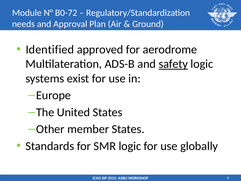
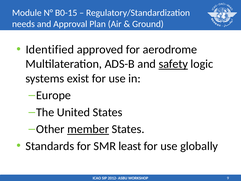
B0-72: B0-72 -> B0-15
member underline: none -> present
SMR logic: logic -> least
